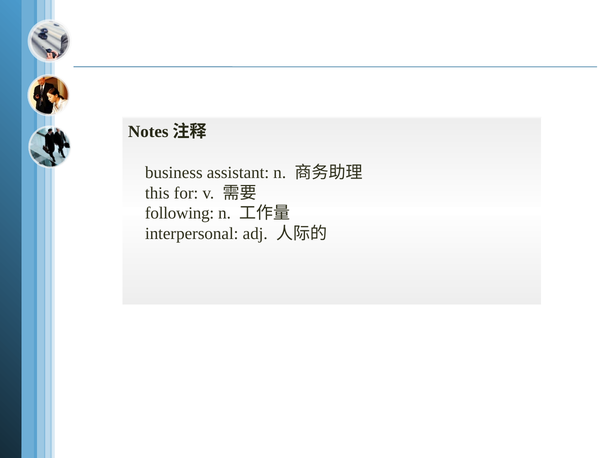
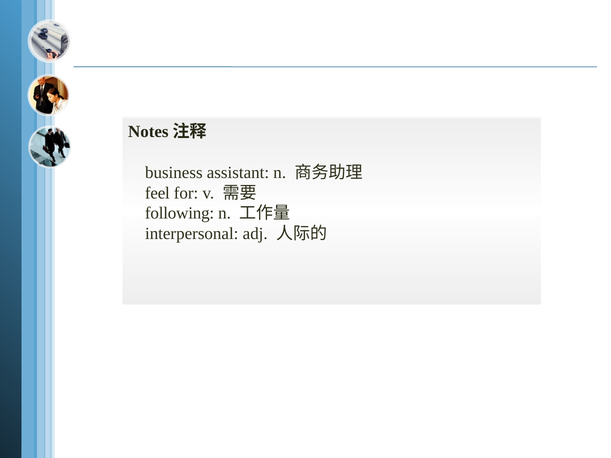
this: this -> feel
